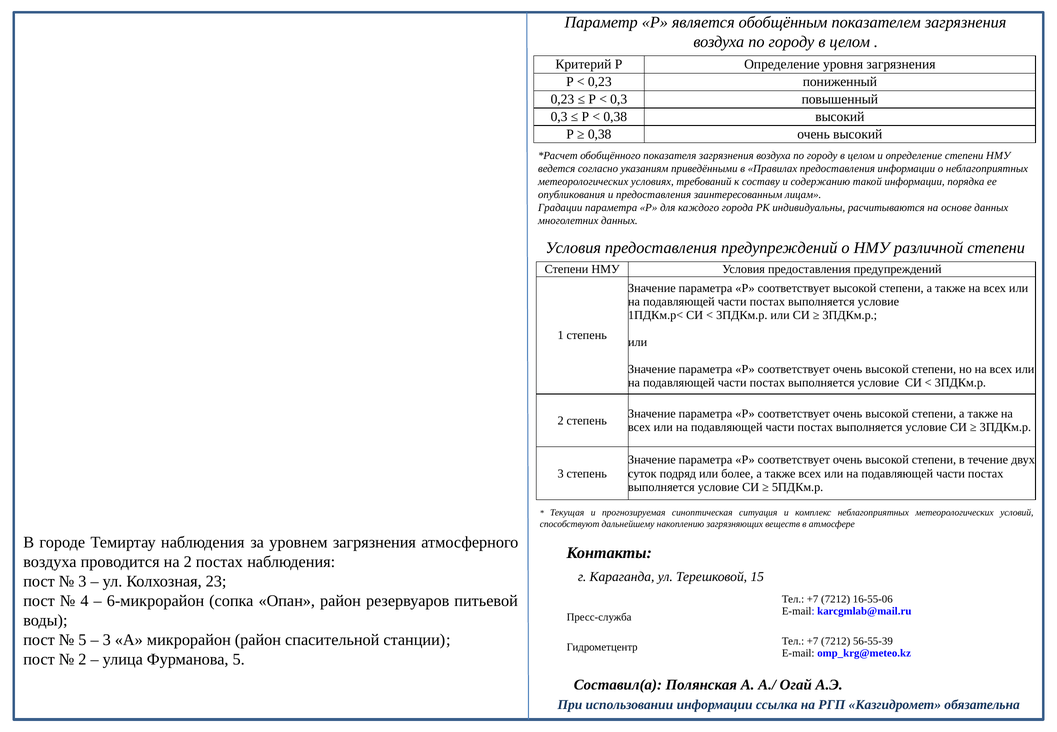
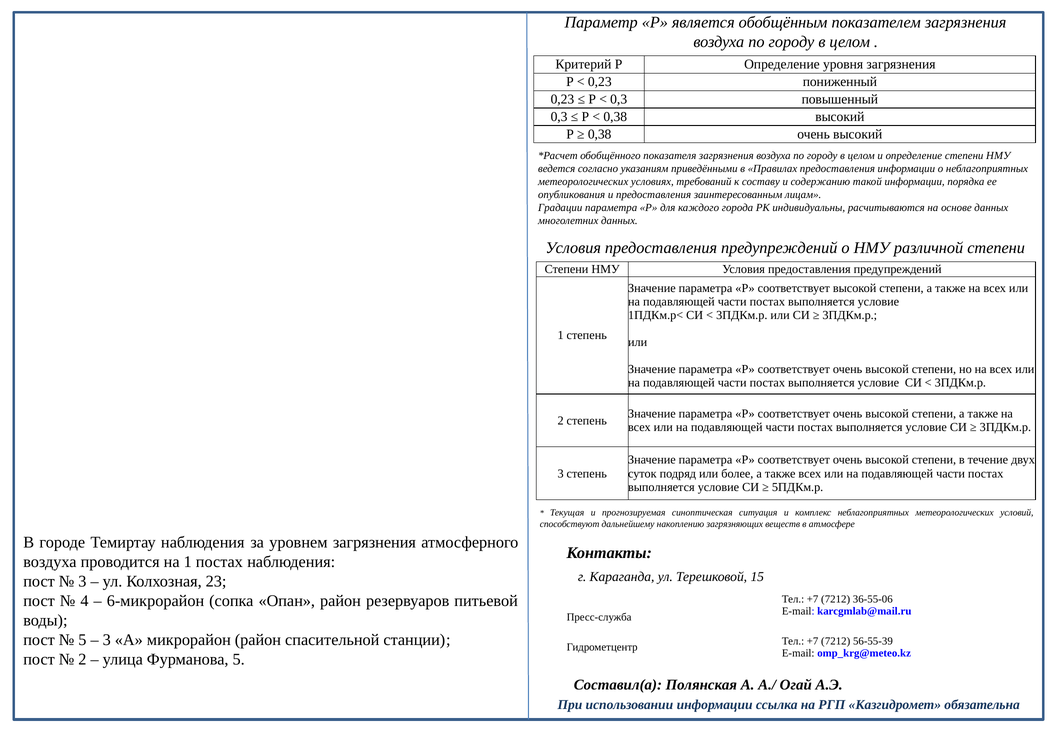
на 2: 2 -> 1
16-55-06: 16-55-06 -> 36-55-06
